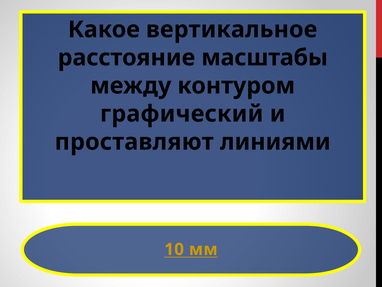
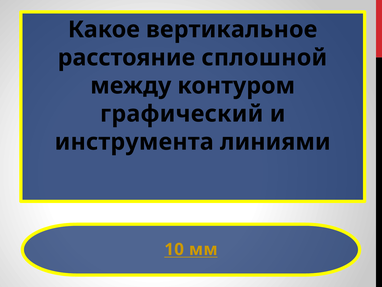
масштабы: масштабы -> сплошной
проставляют: проставляют -> инструмента
